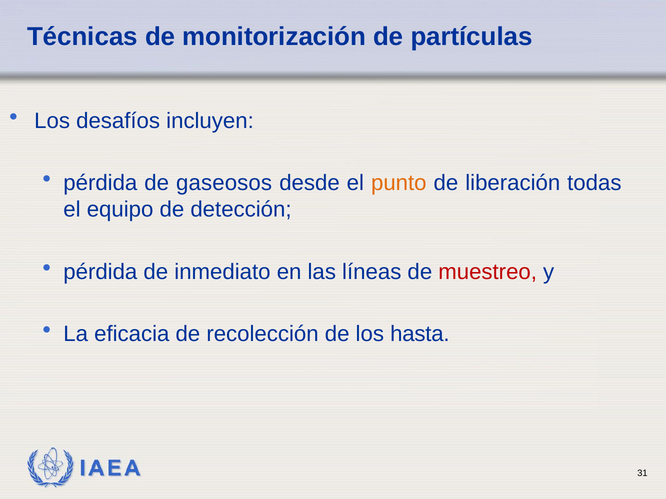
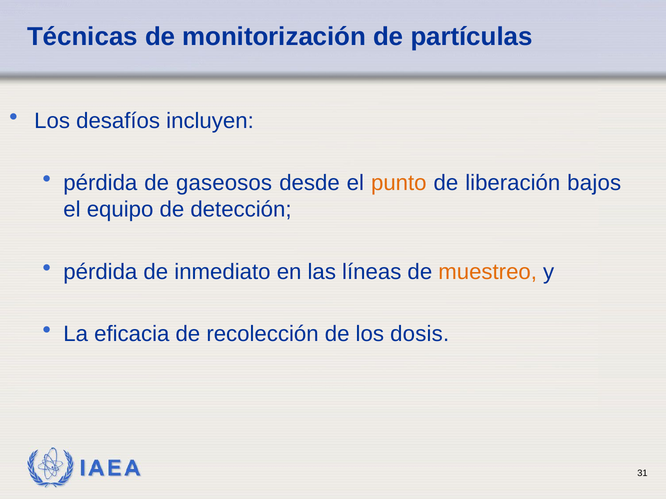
todas: todas -> bajos
muestreo colour: red -> orange
hasta: hasta -> dosis
